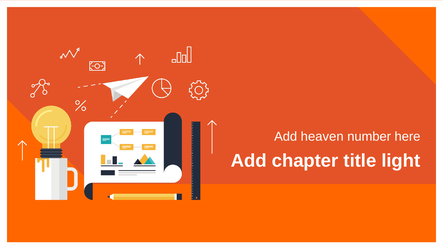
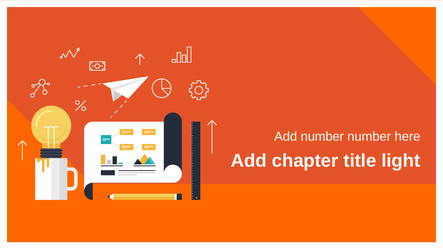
Add heaven: heaven -> number
